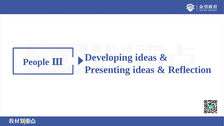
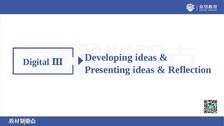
People: People -> Digital
